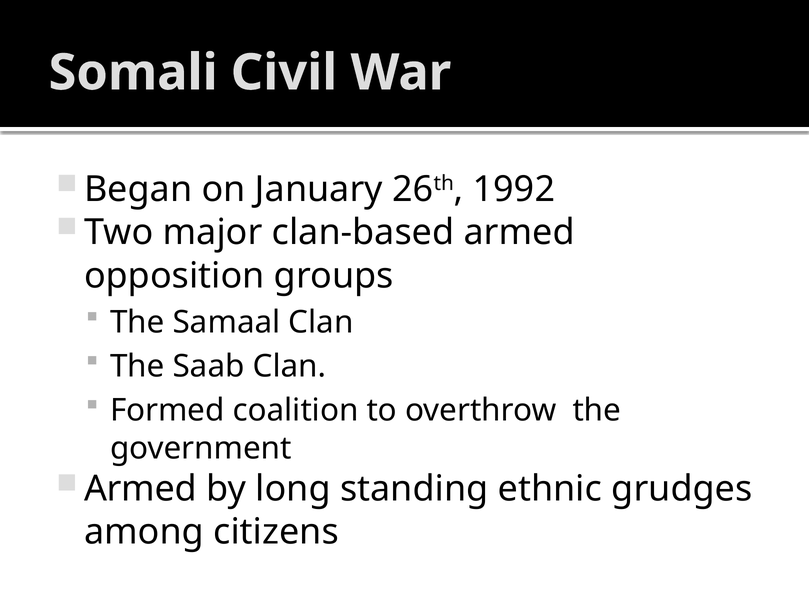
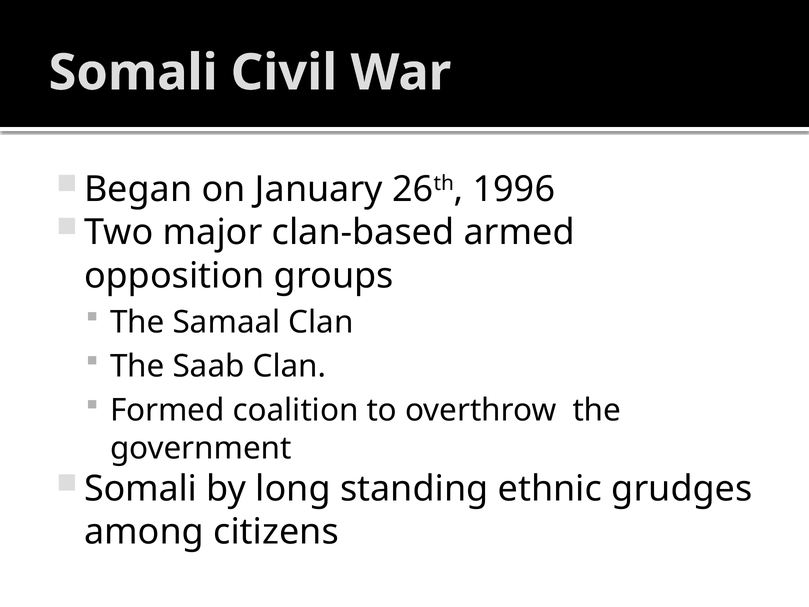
1992: 1992 -> 1996
Armed at (141, 489): Armed -> Somali
